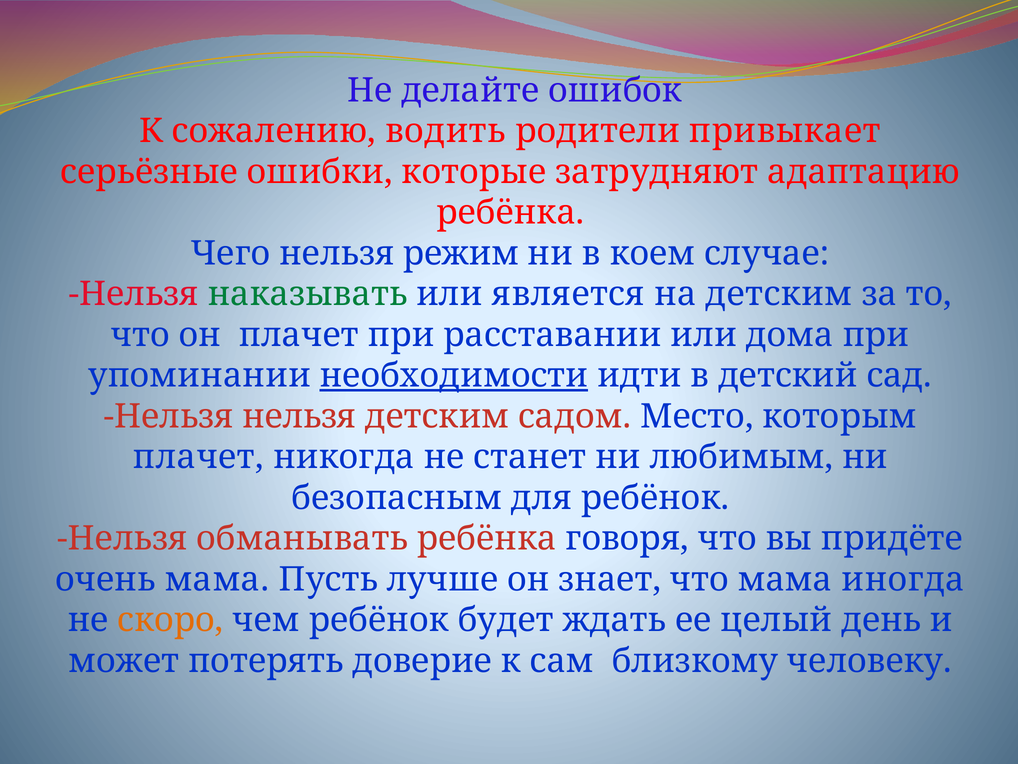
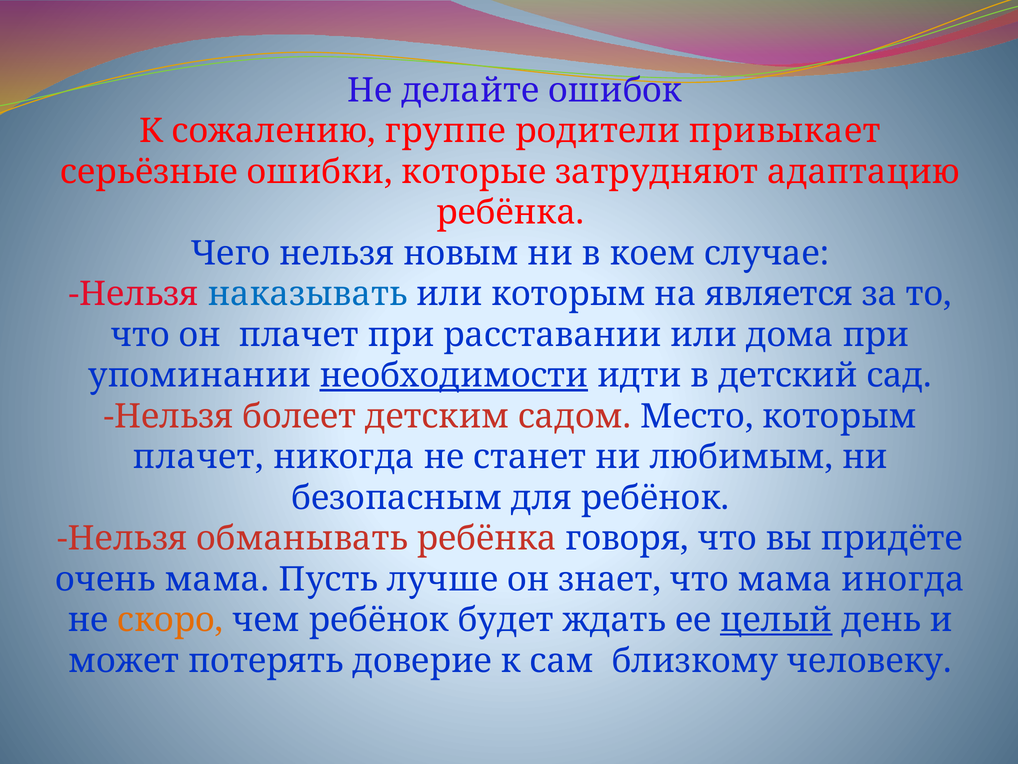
водить: водить -> группе
режим: режим -> новым
наказывать colour: green -> blue
или является: является -> которым
на детским: детским -> является
Нельзя нельзя: нельзя -> болеет
целый underline: none -> present
